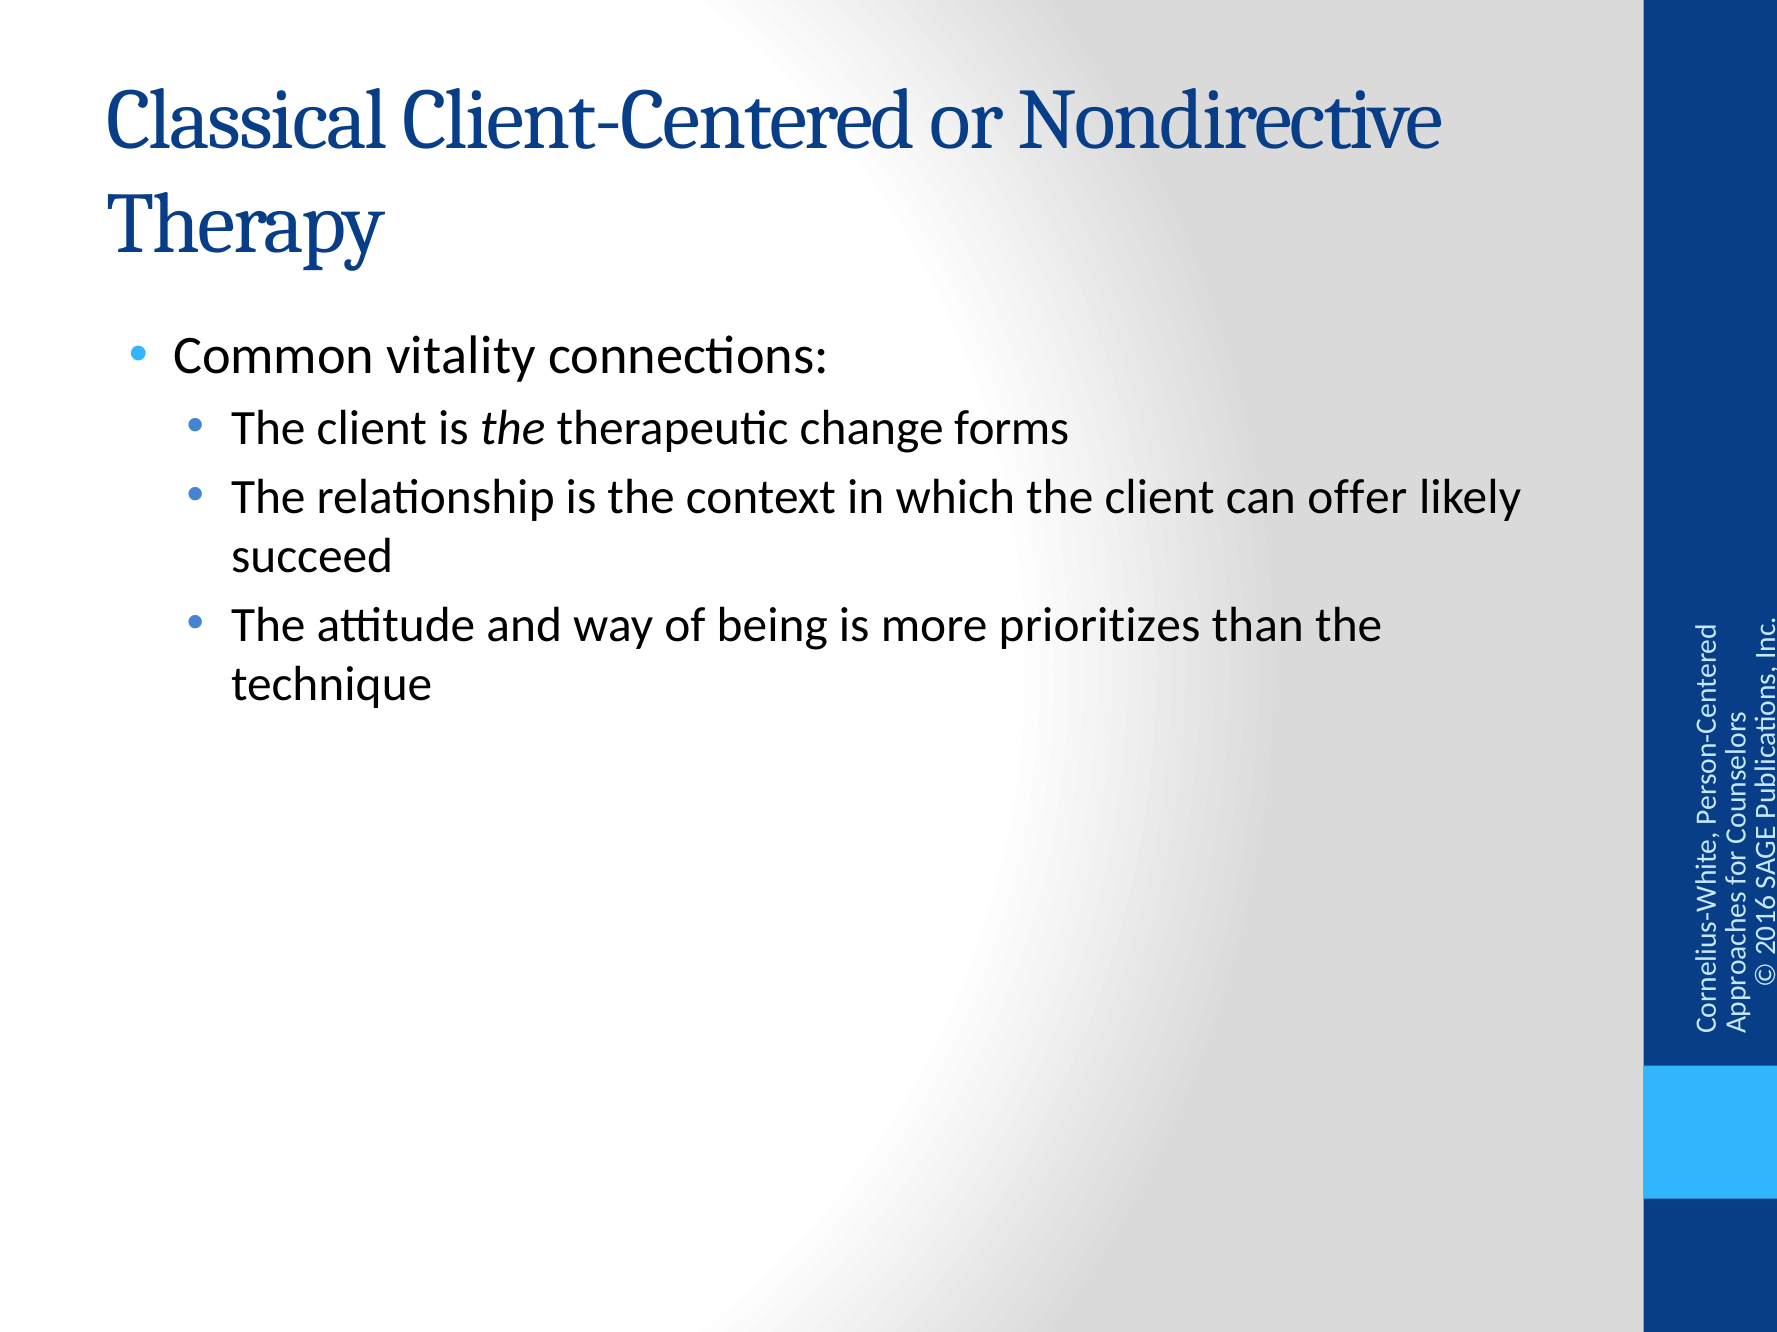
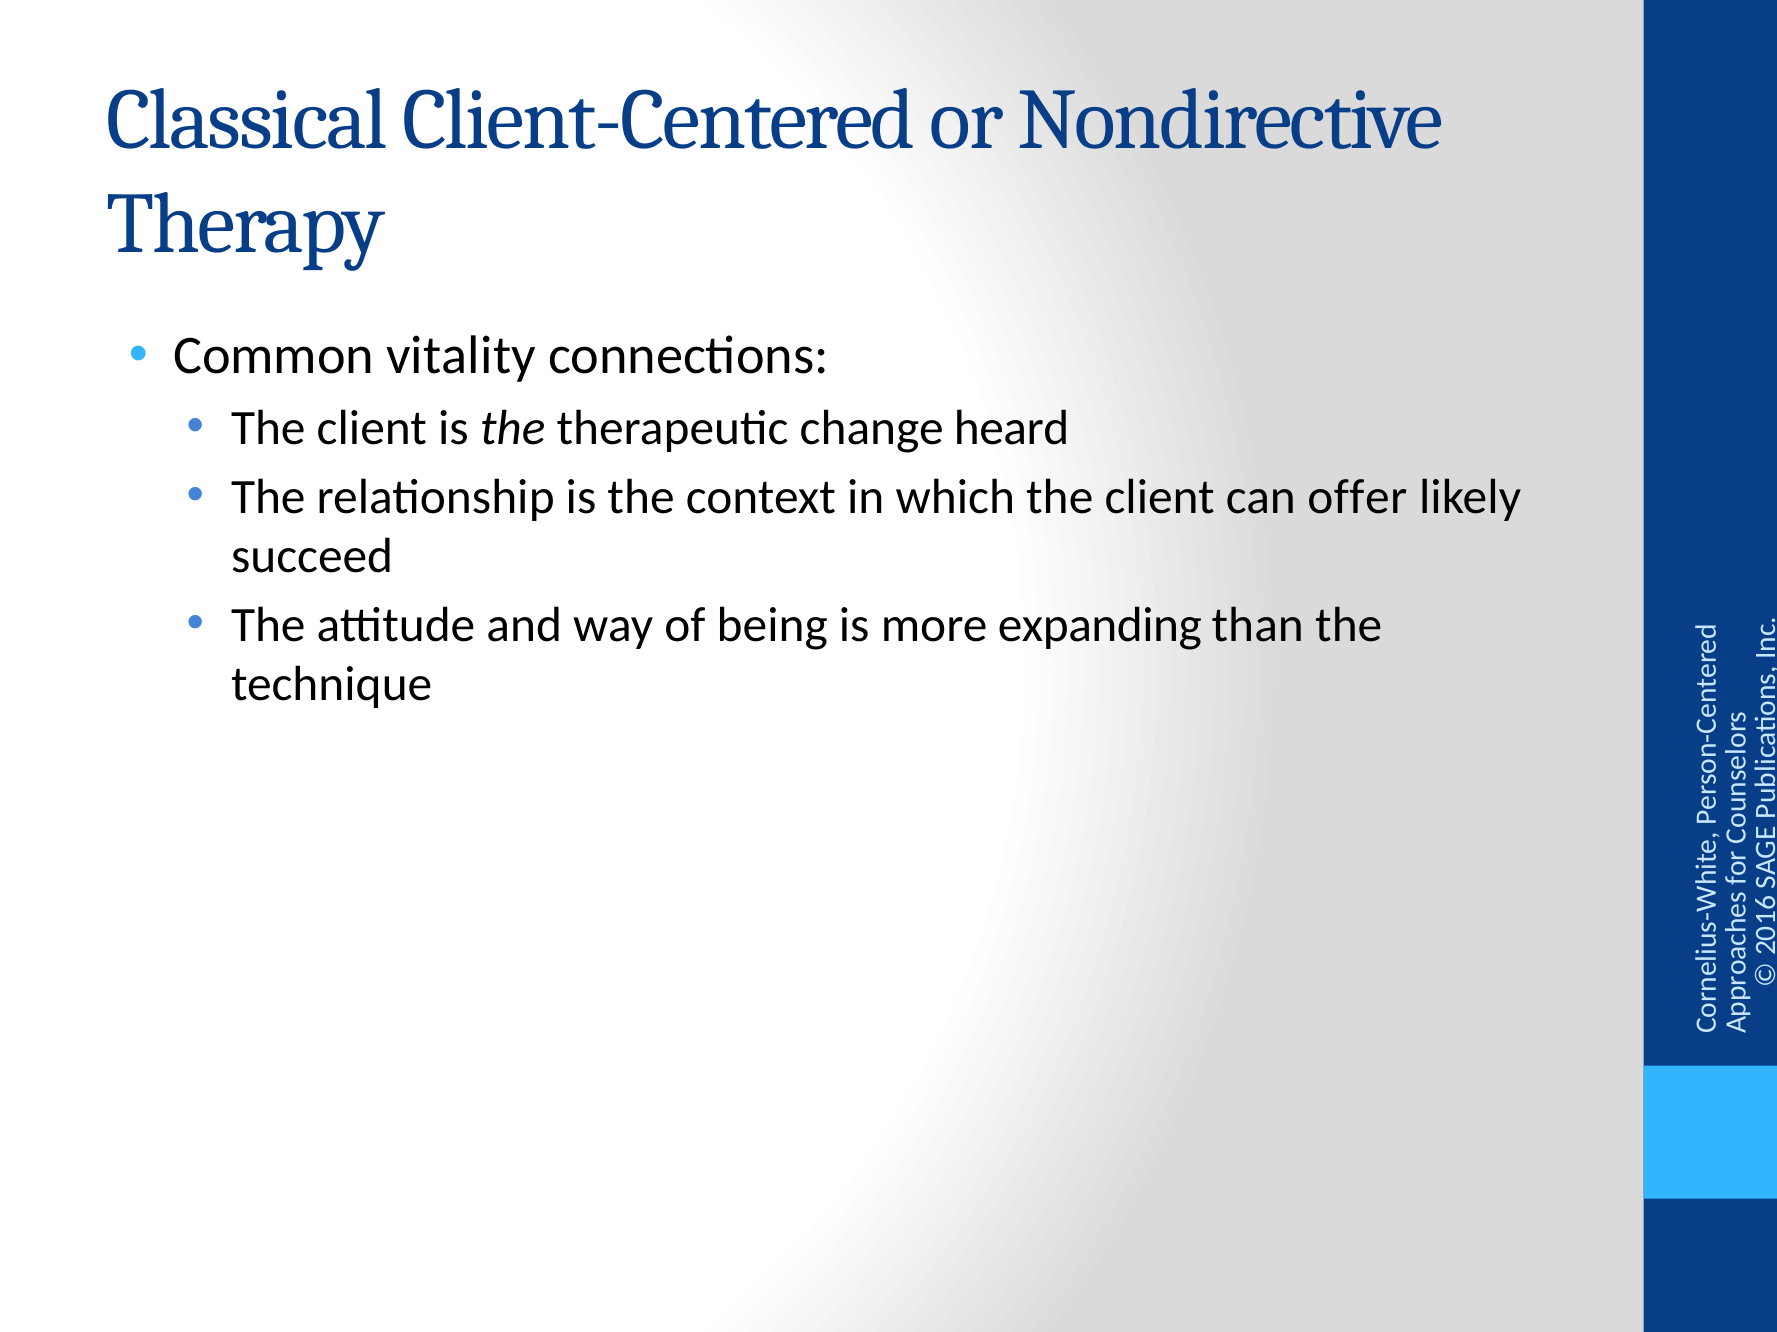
forms: forms -> heard
prioritizes: prioritizes -> expanding
